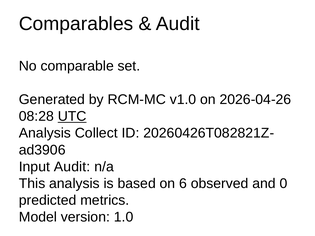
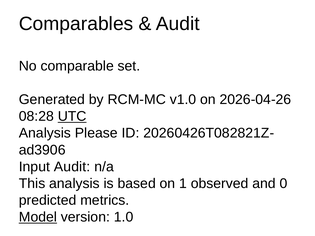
Collect: Collect -> Please
6: 6 -> 1
Model underline: none -> present
